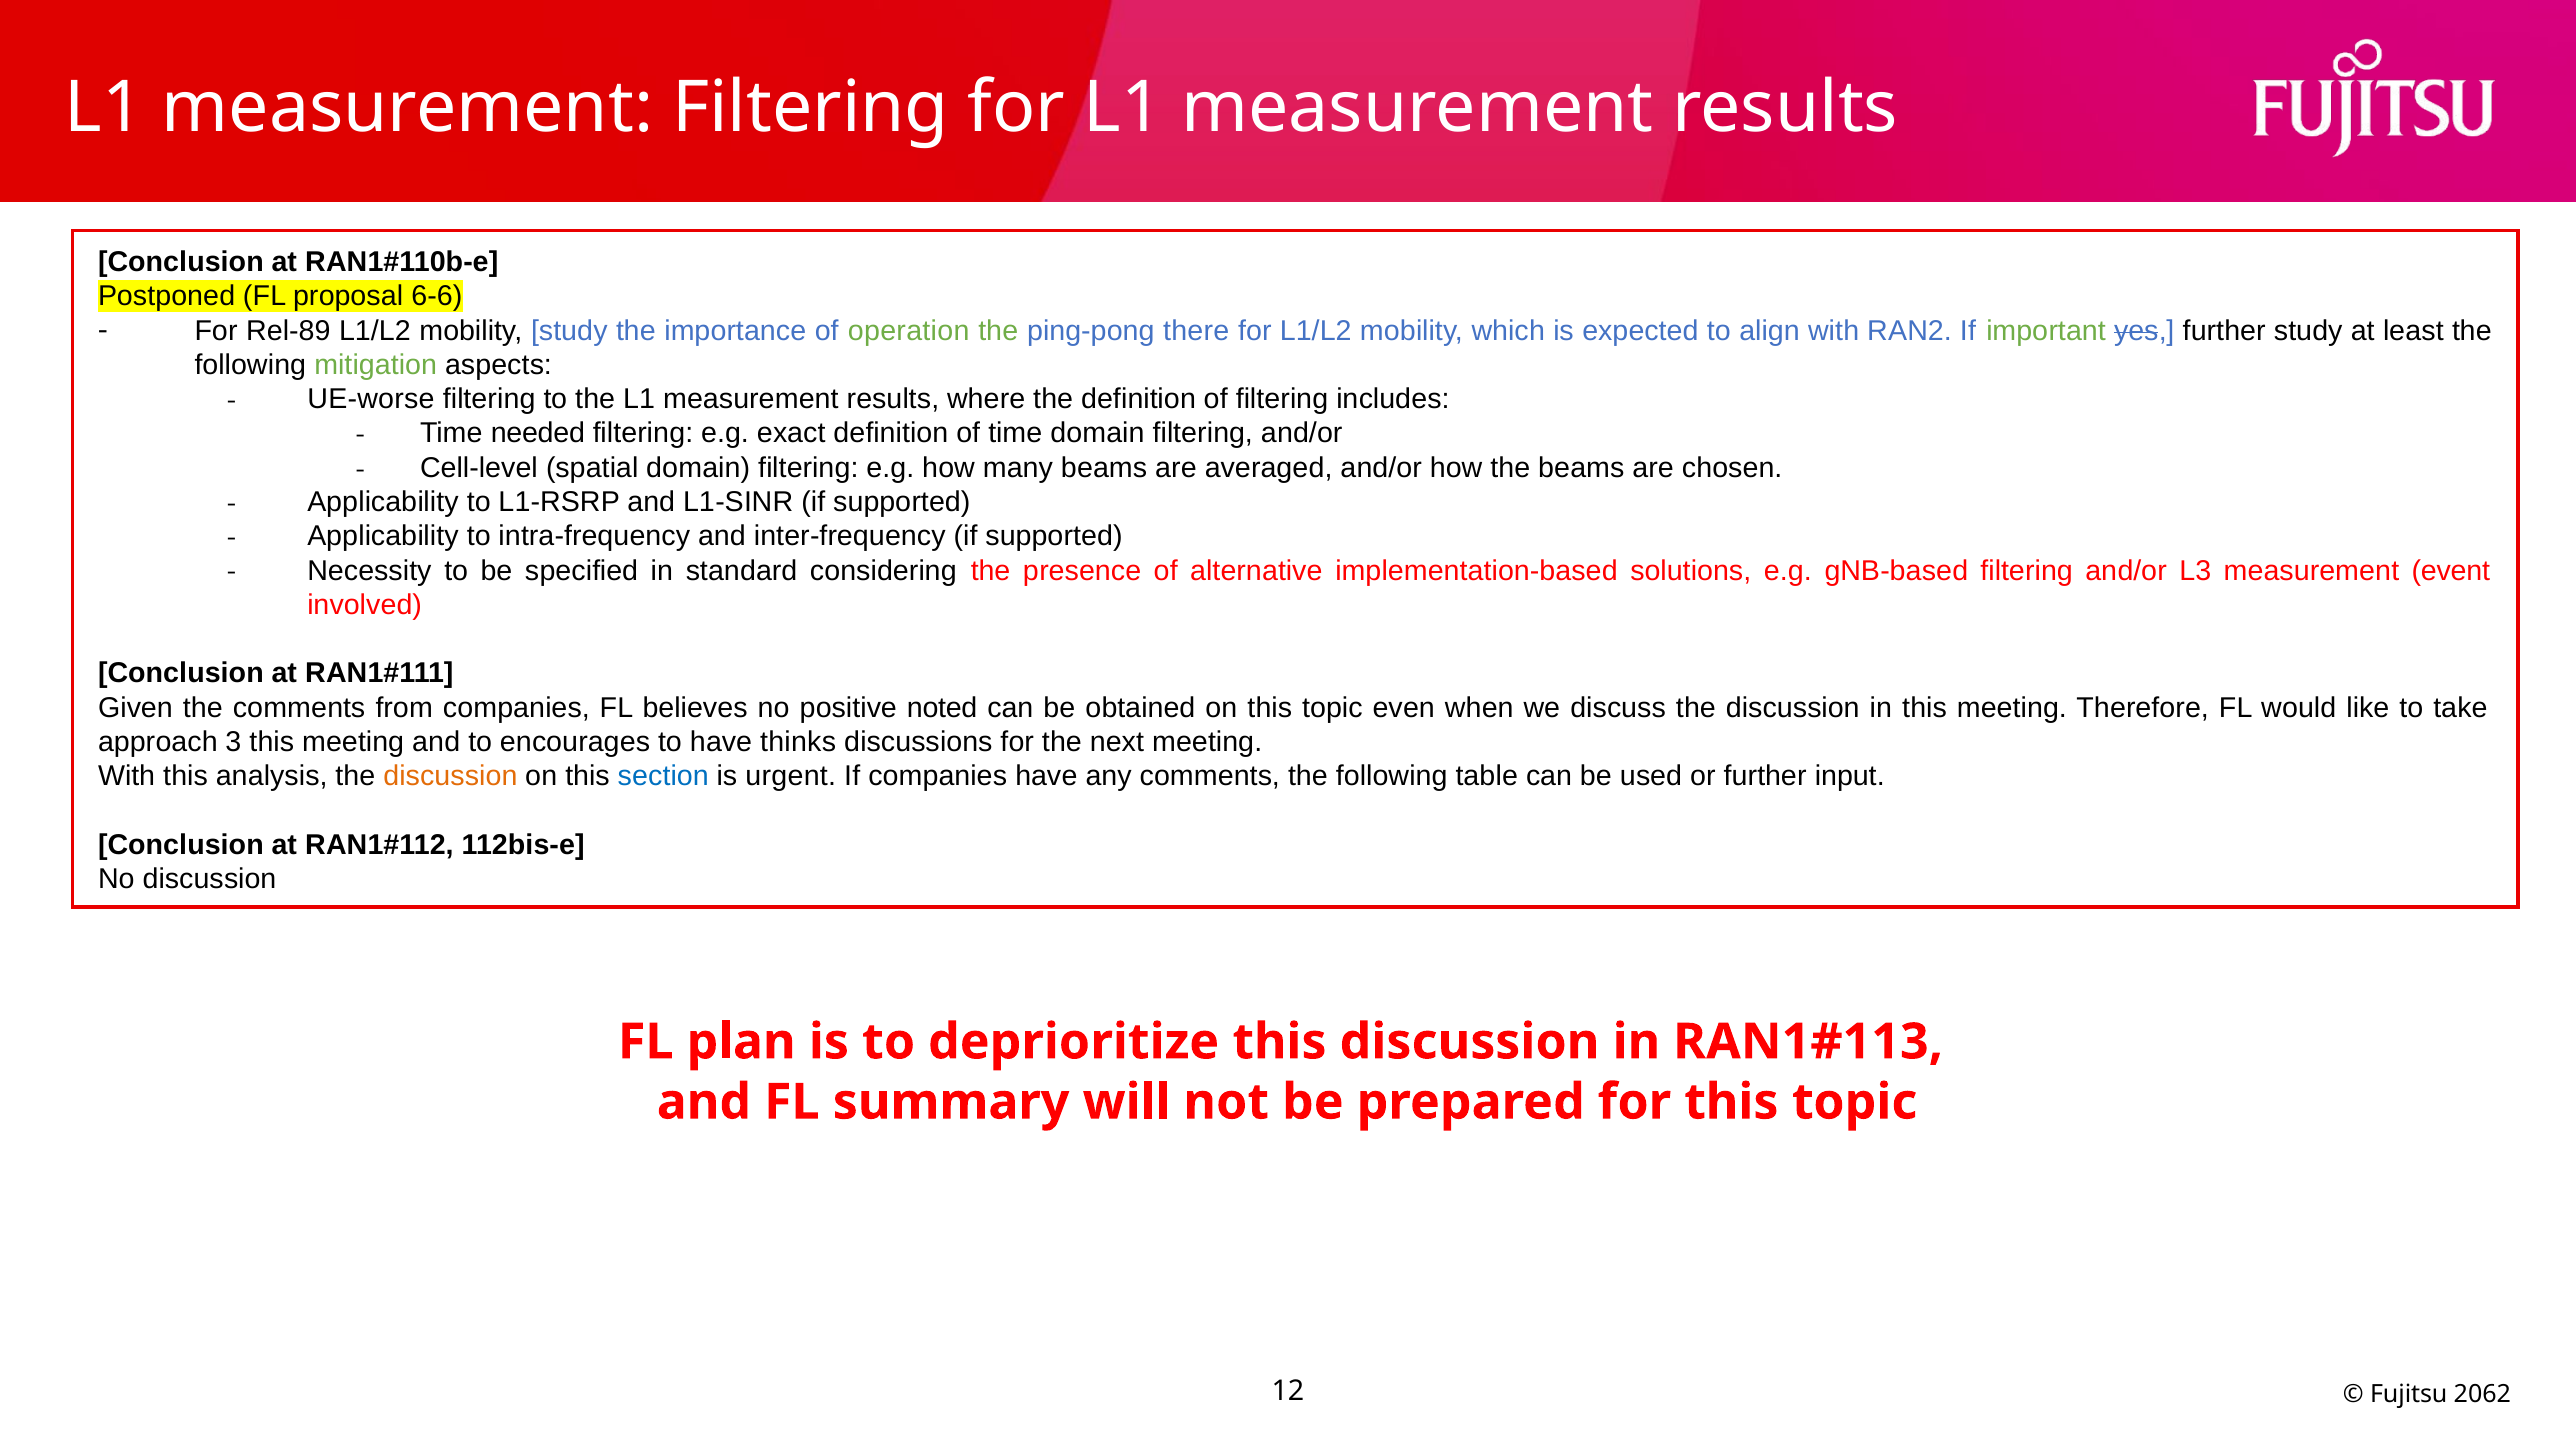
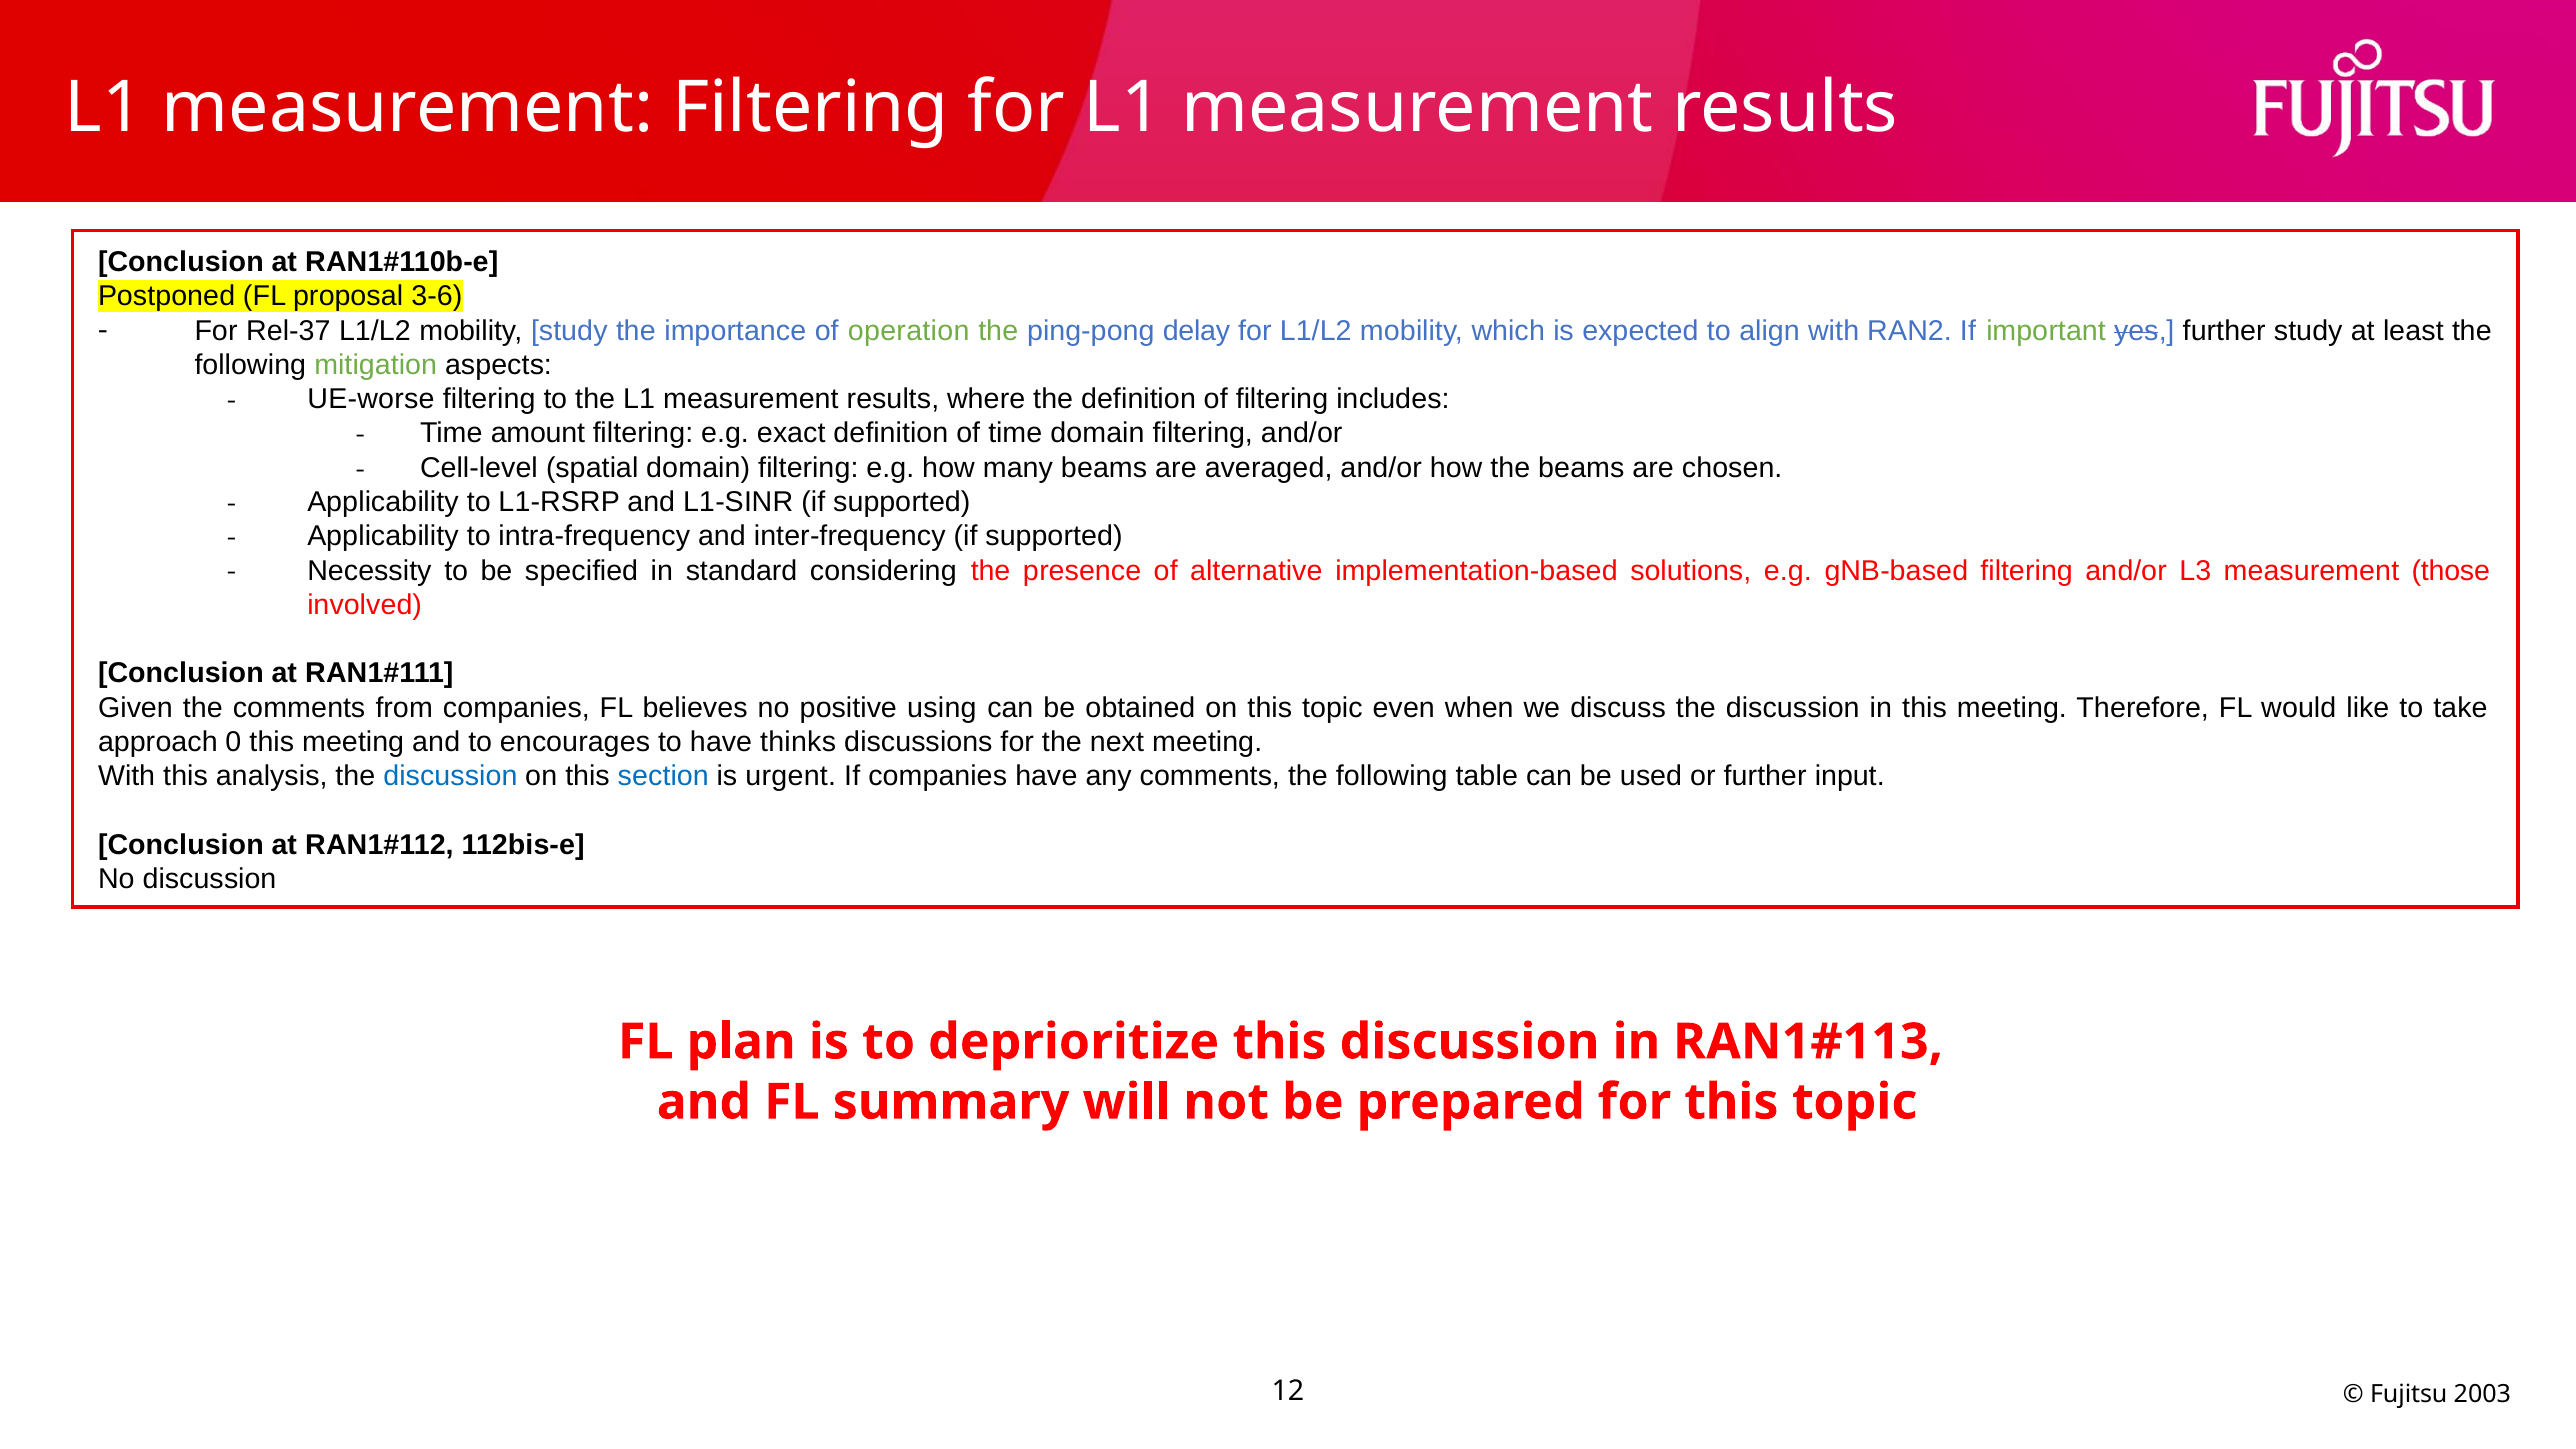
6-6: 6-6 -> 3-6
Rel-89: Rel-89 -> Rel-37
there: there -> delay
needed: needed -> amount
event: event -> those
noted: noted -> using
3: 3 -> 0
discussion at (450, 776) colour: orange -> blue
2062: 2062 -> 2003
